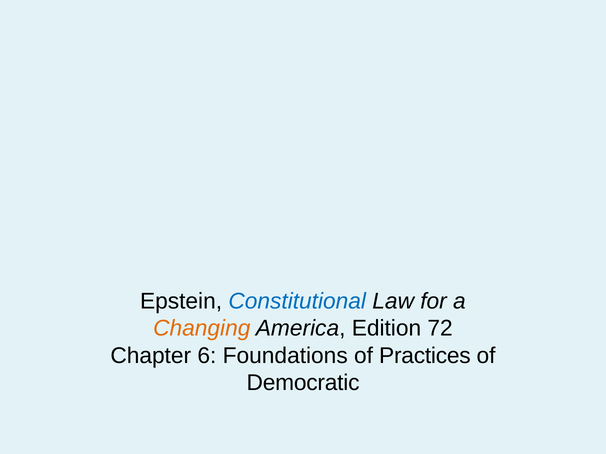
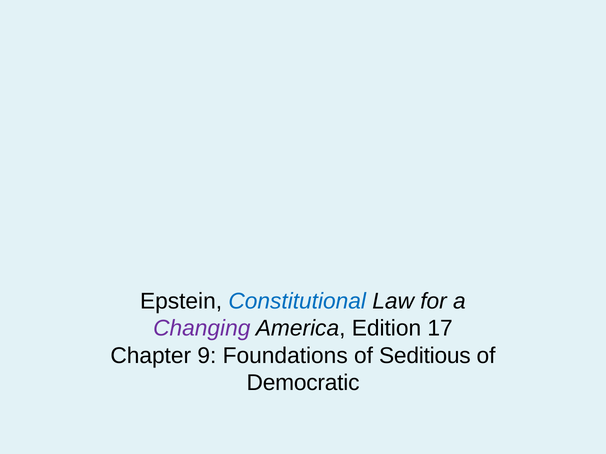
Changing colour: orange -> purple
72: 72 -> 17
6: 6 -> 9
Practices: Practices -> Seditious
